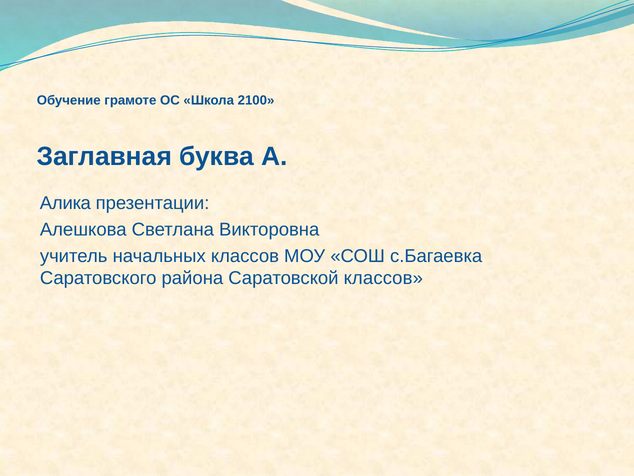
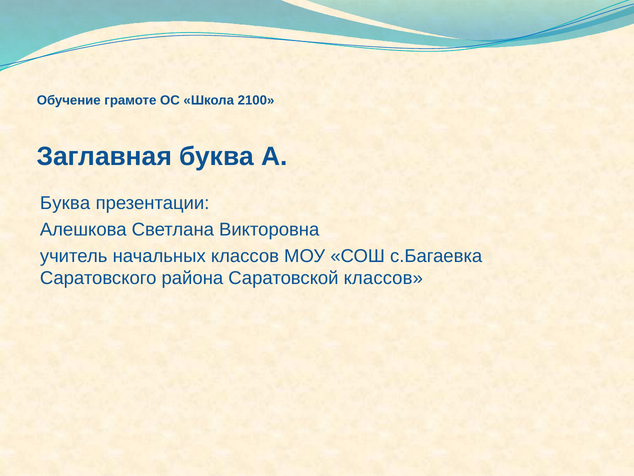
Алика at (65, 203): Алика -> Буква
